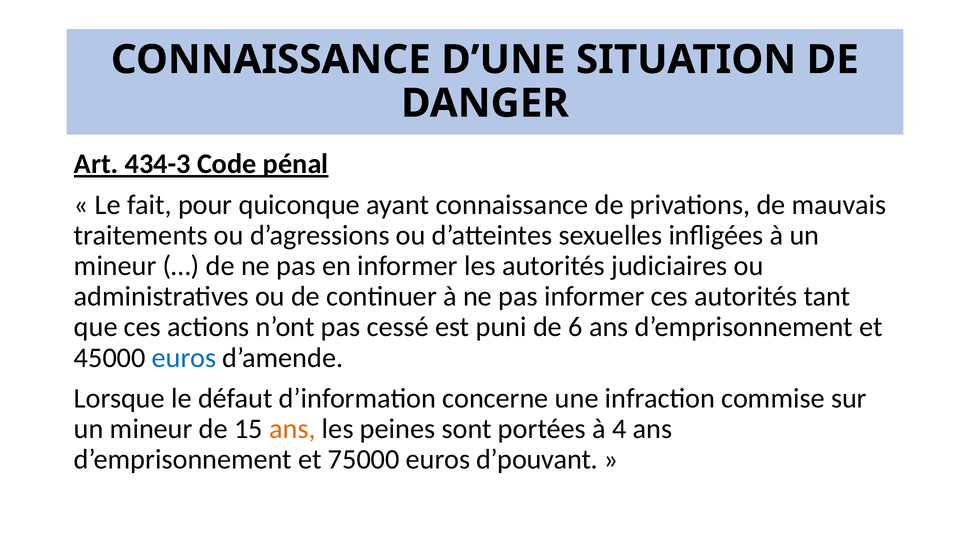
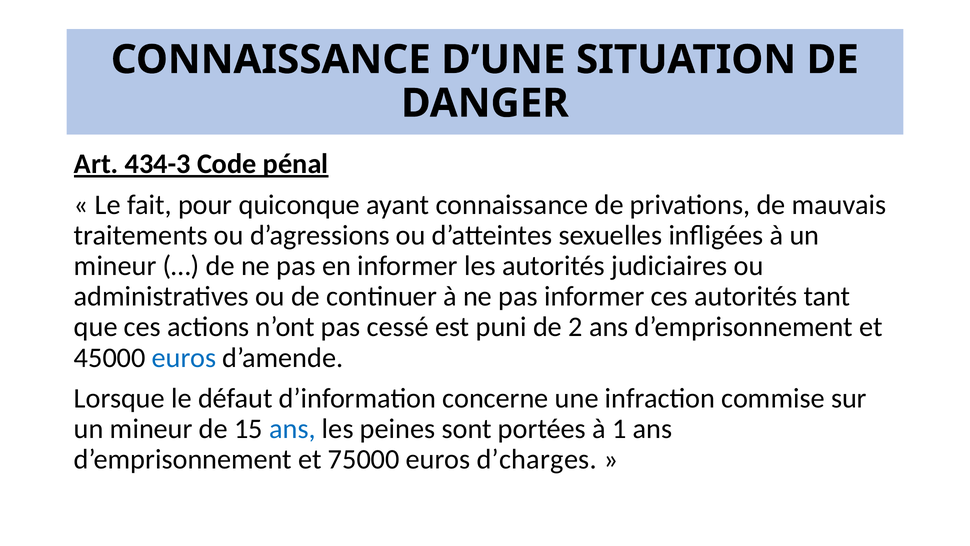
6: 6 -> 2
ans at (292, 429) colour: orange -> blue
4: 4 -> 1
d’pouvant: d’pouvant -> d’charges
